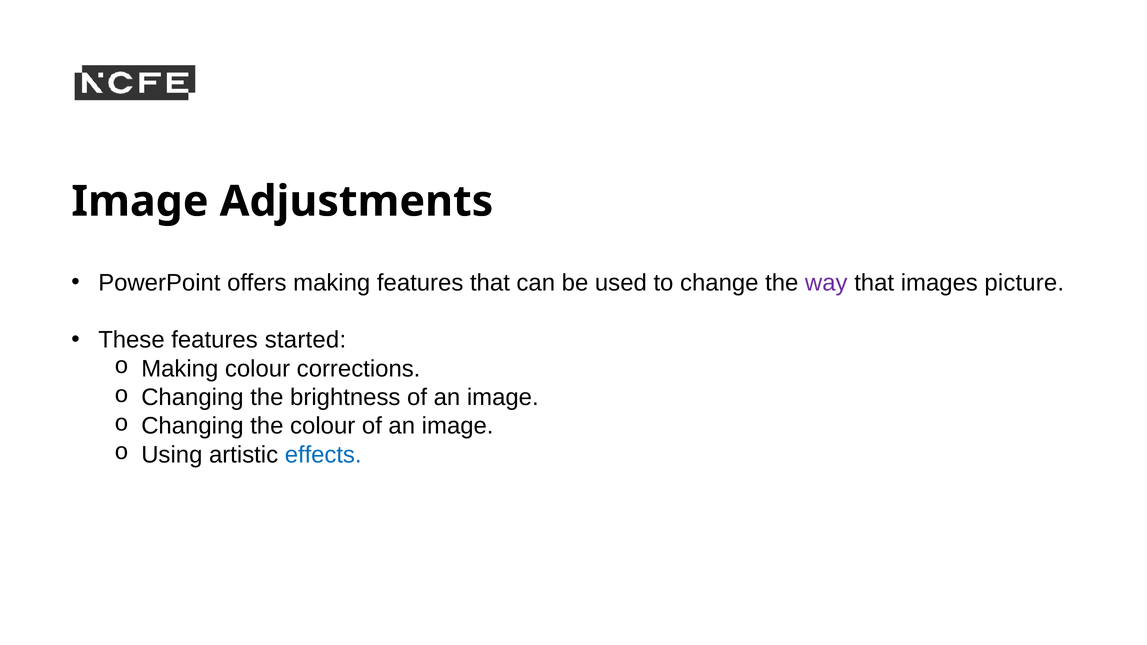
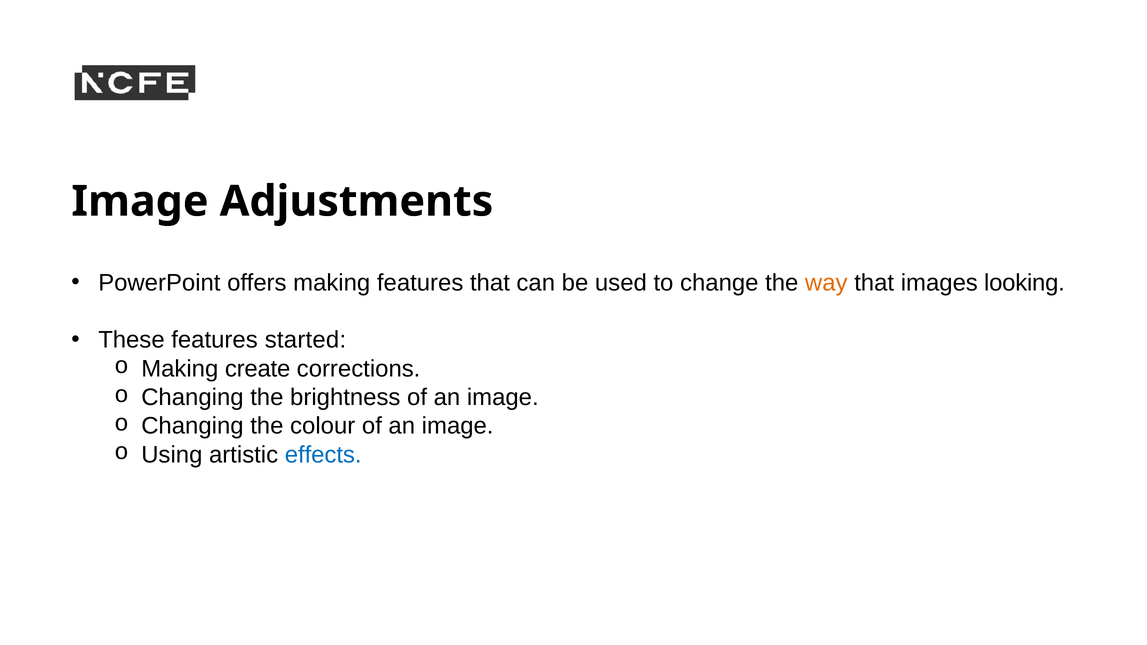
way colour: purple -> orange
picture: picture -> looking
Making colour: colour -> create
